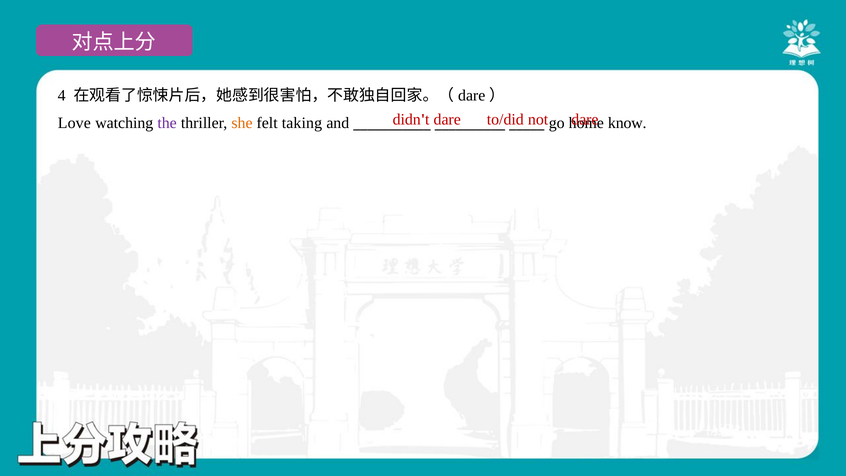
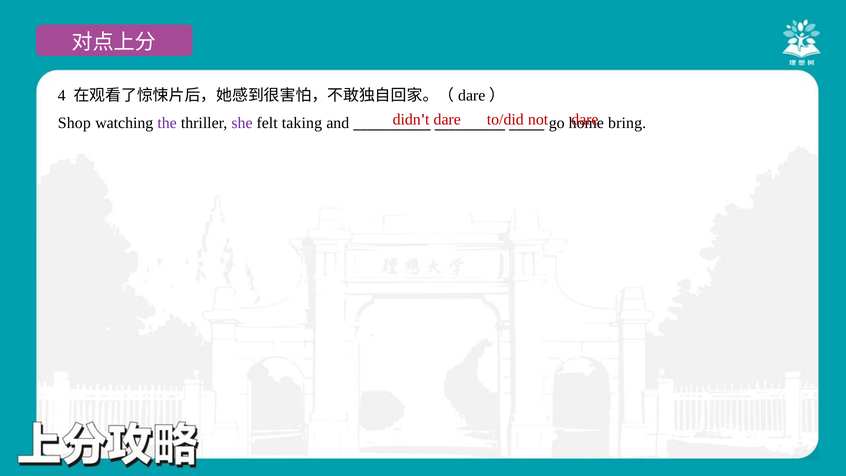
Love: Love -> Shop
she colour: orange -> purple
know: know -> bring
